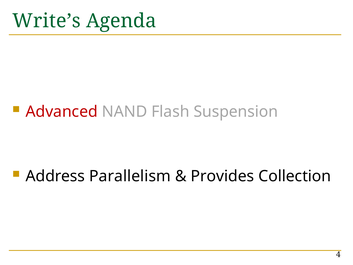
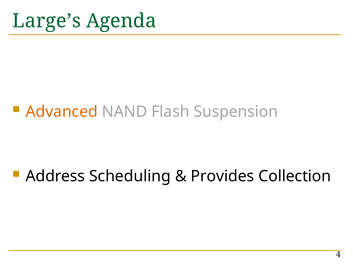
Write’s: Write’s -> Large’s
Advanced colour: red -> orange
Parallelism: Parallelism -> Scheduling
